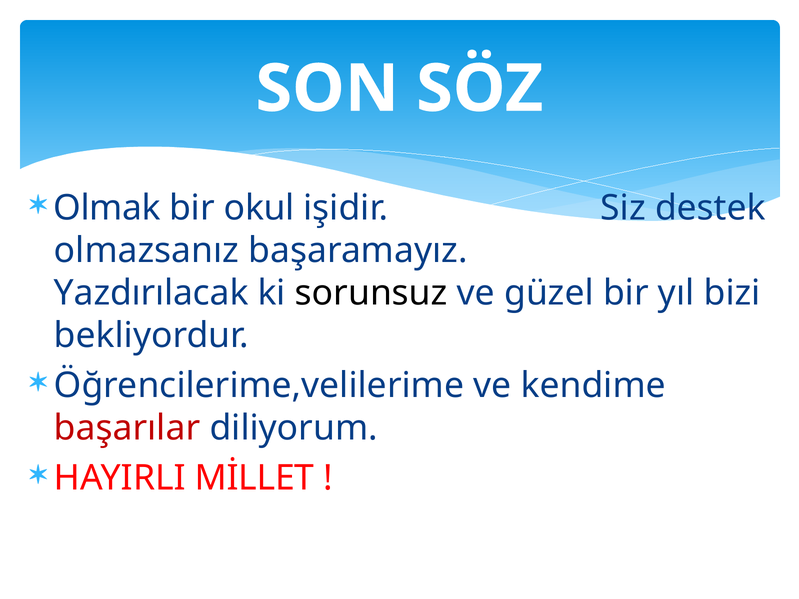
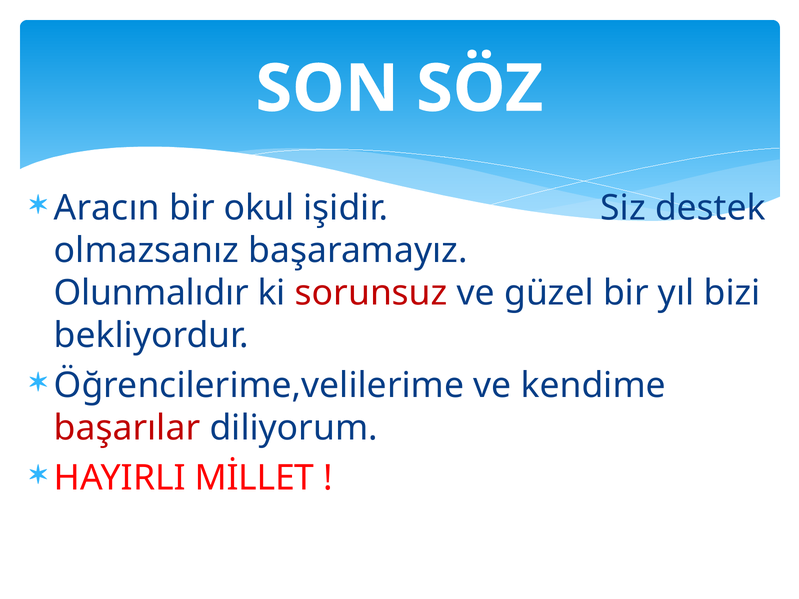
Olmak: Olmak -> Aracın
Yazdırılacak: Yazdırılacak -> Olunmalıdır
sorunsuz colour: black -> red
